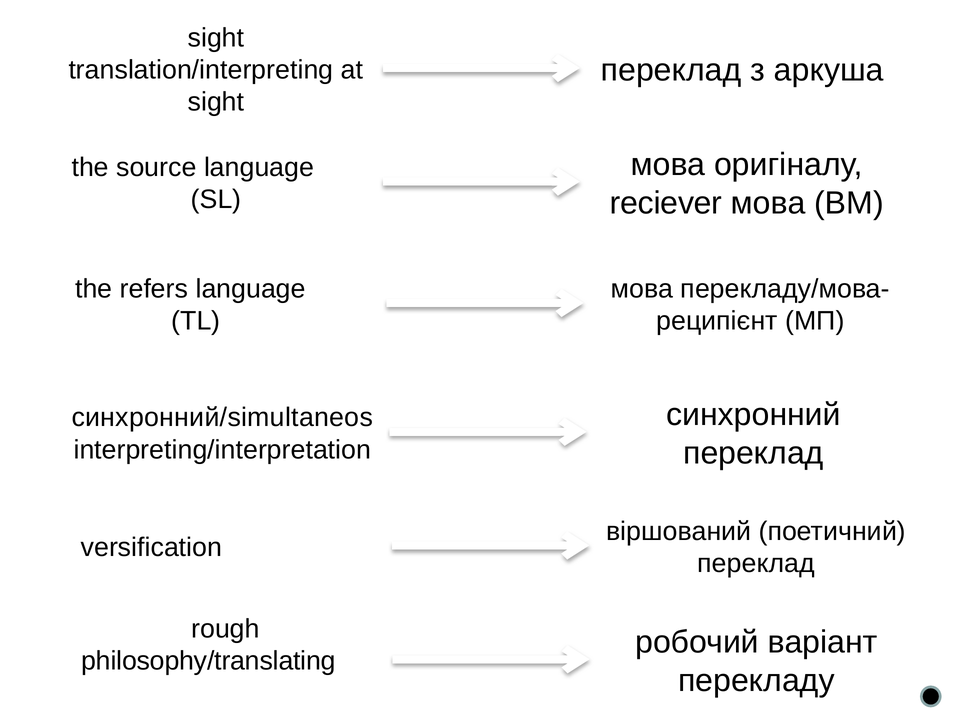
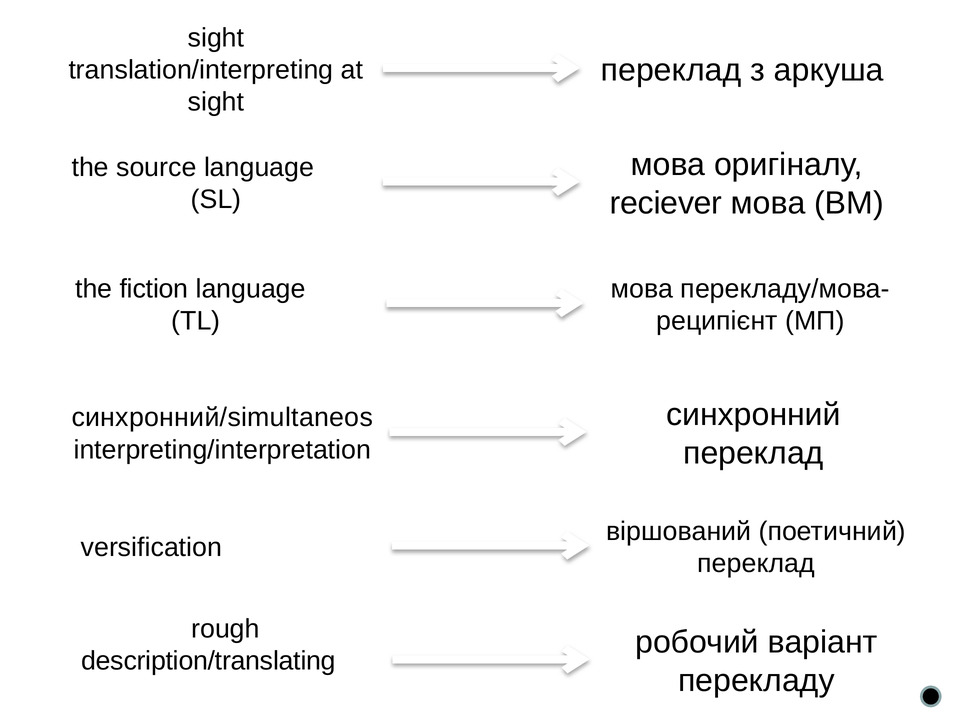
refers: refers -> fiction
philosophy/translating: philosophy/translating -> description/translating
